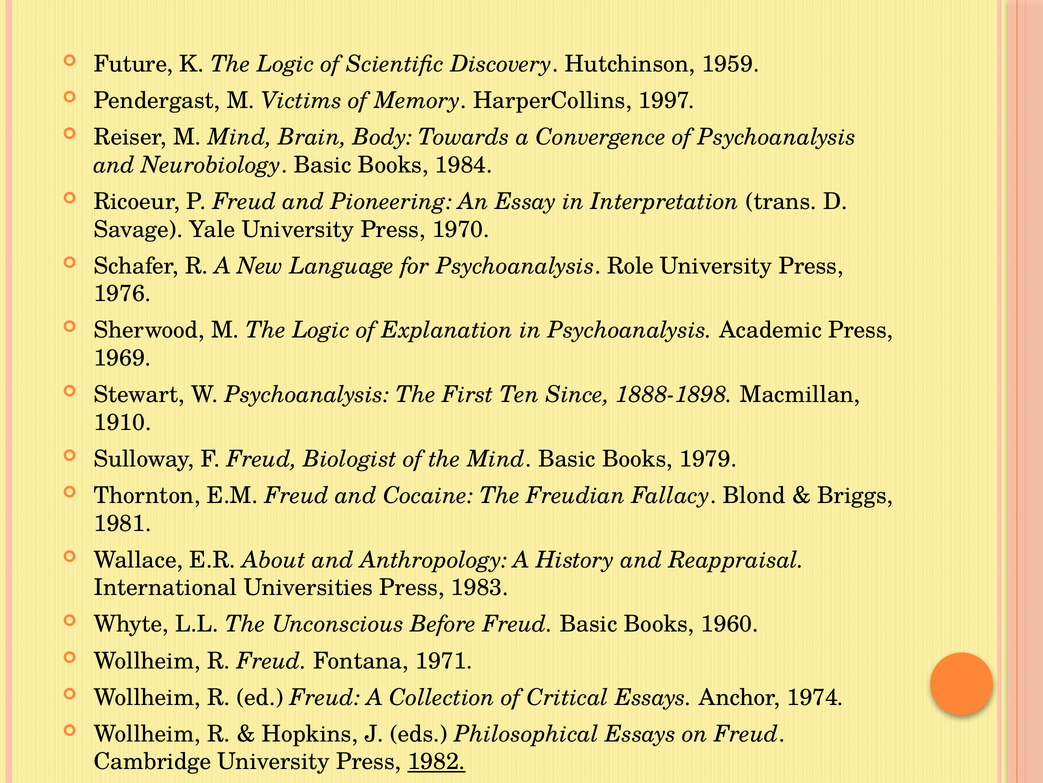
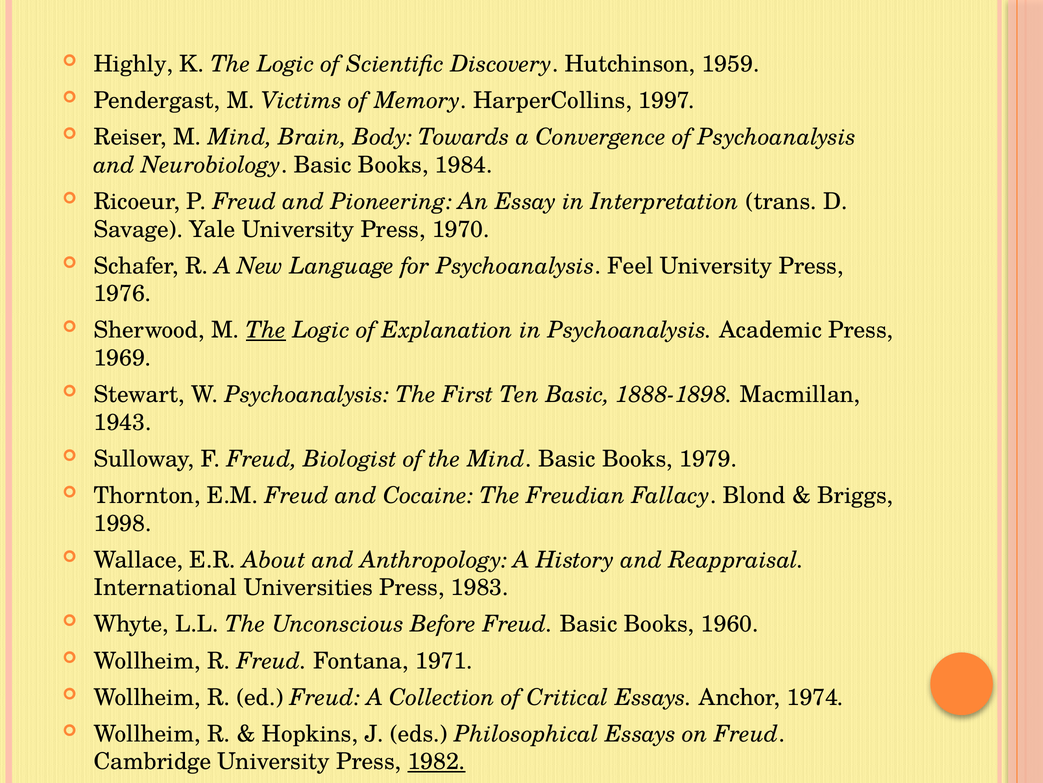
Future: Future -> Highly
Role: Role -> Feel
The at (266, 330) underline: none -> present
Ten Since: Since -> Basic
1910: 1910 -> 1943
1981: 1981 -> 1998
